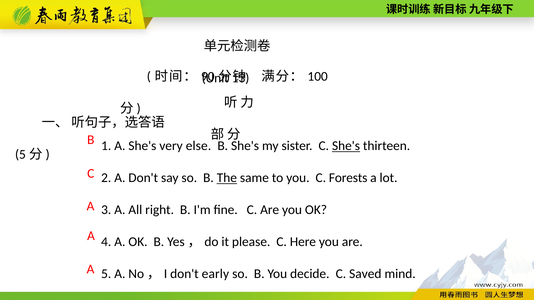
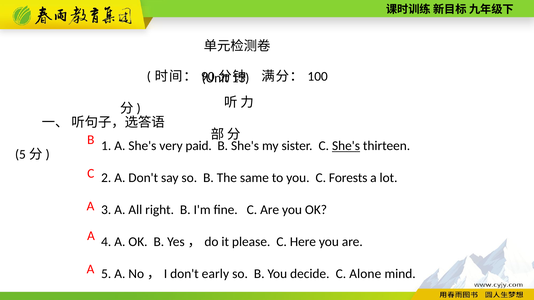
else: else -> paid
The underline: present -> none
Saved: Saved -> Alone
